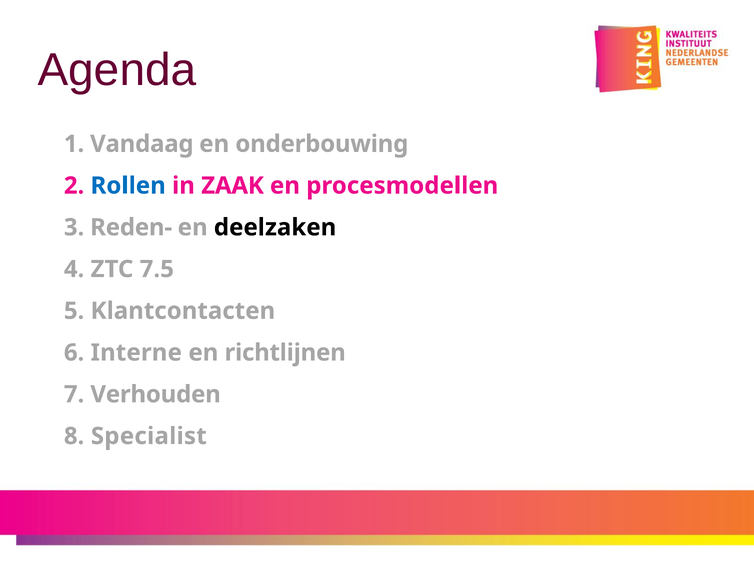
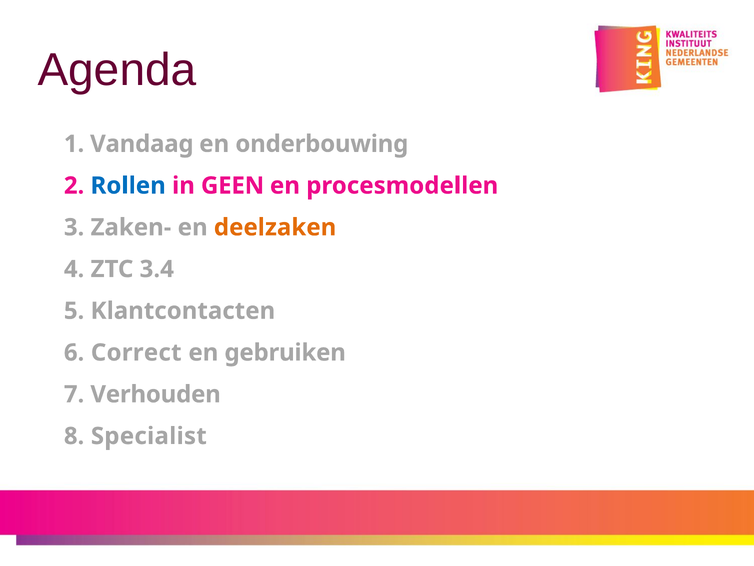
ZAAK: ZAAK -> GEEN
Reden-: Reden- -> Zaken-
deelzaken colour: black -> orange
7.5: 7.5 -> 3.4
Interne: Interne -> Correct
richtlijnen: richtlijnen -> gebruiken
